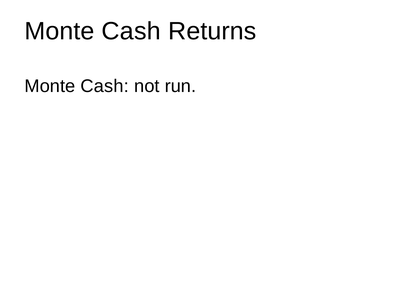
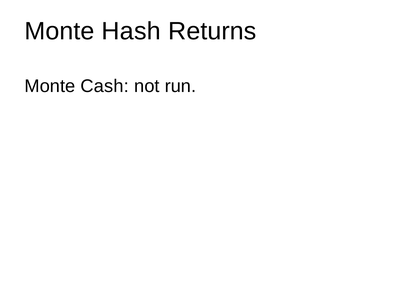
Cash at (131, 31): Cash -> Hash
